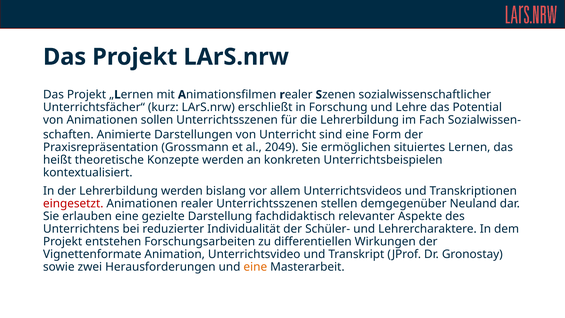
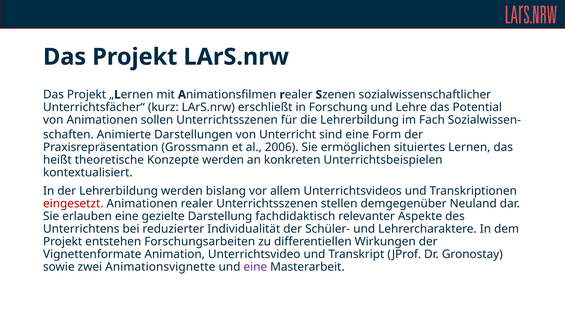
2049: 2049 -> 2006
Herausforderungen: Herausforderungen -> Animationsvignette
eine at (255, 267) colour: orange -> purple
